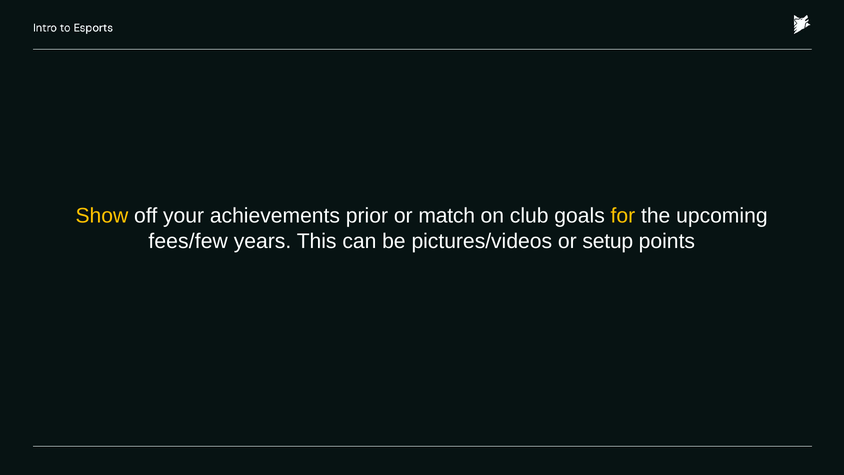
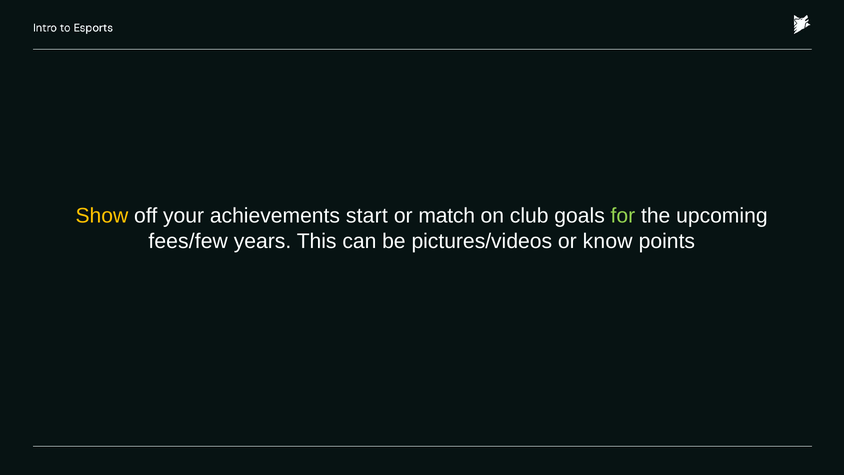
prior: prior -> start
for colour: yellow -> light green
setup: setup -> know
